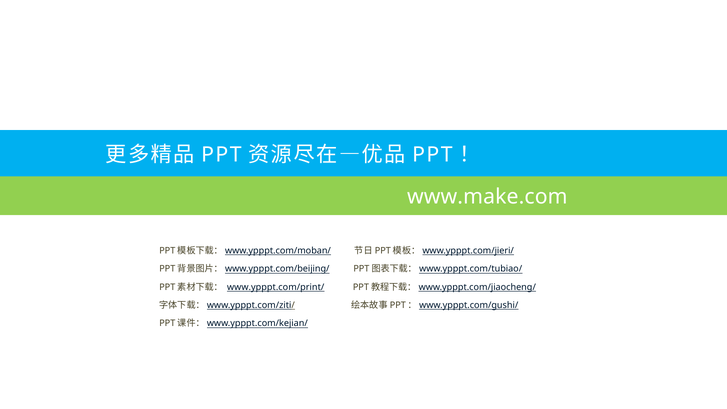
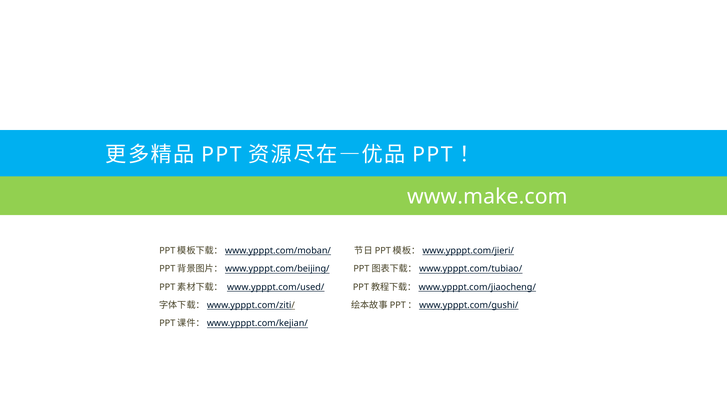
www.ypppt.com/print/: www.ypppt.com/print/ -> www.ypppt.com/used/
